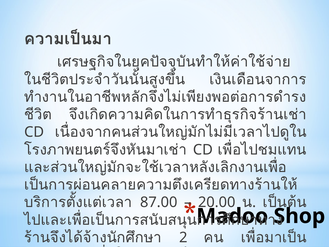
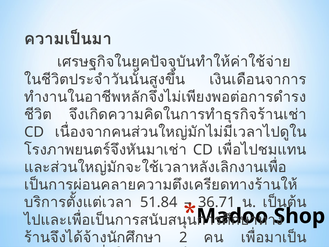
87.00: 87.00 -> 51.84
20.00: 20.00 -> 36.71
